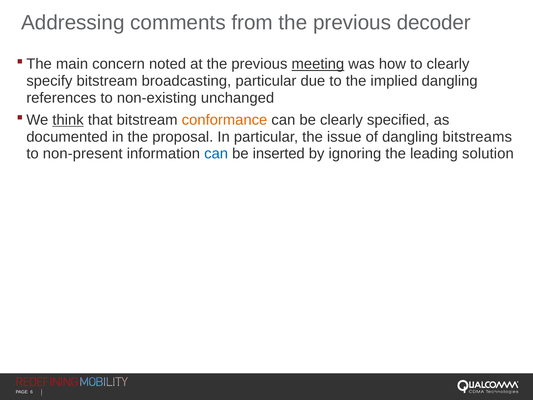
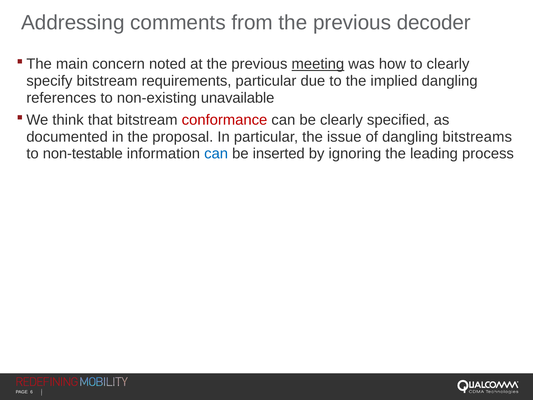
broadcasting: broadcasting -> requirements
unchanged: unchanged -> unavailable
think underline: present -> none
conformance colour: orange -> red
non-present: non-present -> non-testable
solution: solution -> process
